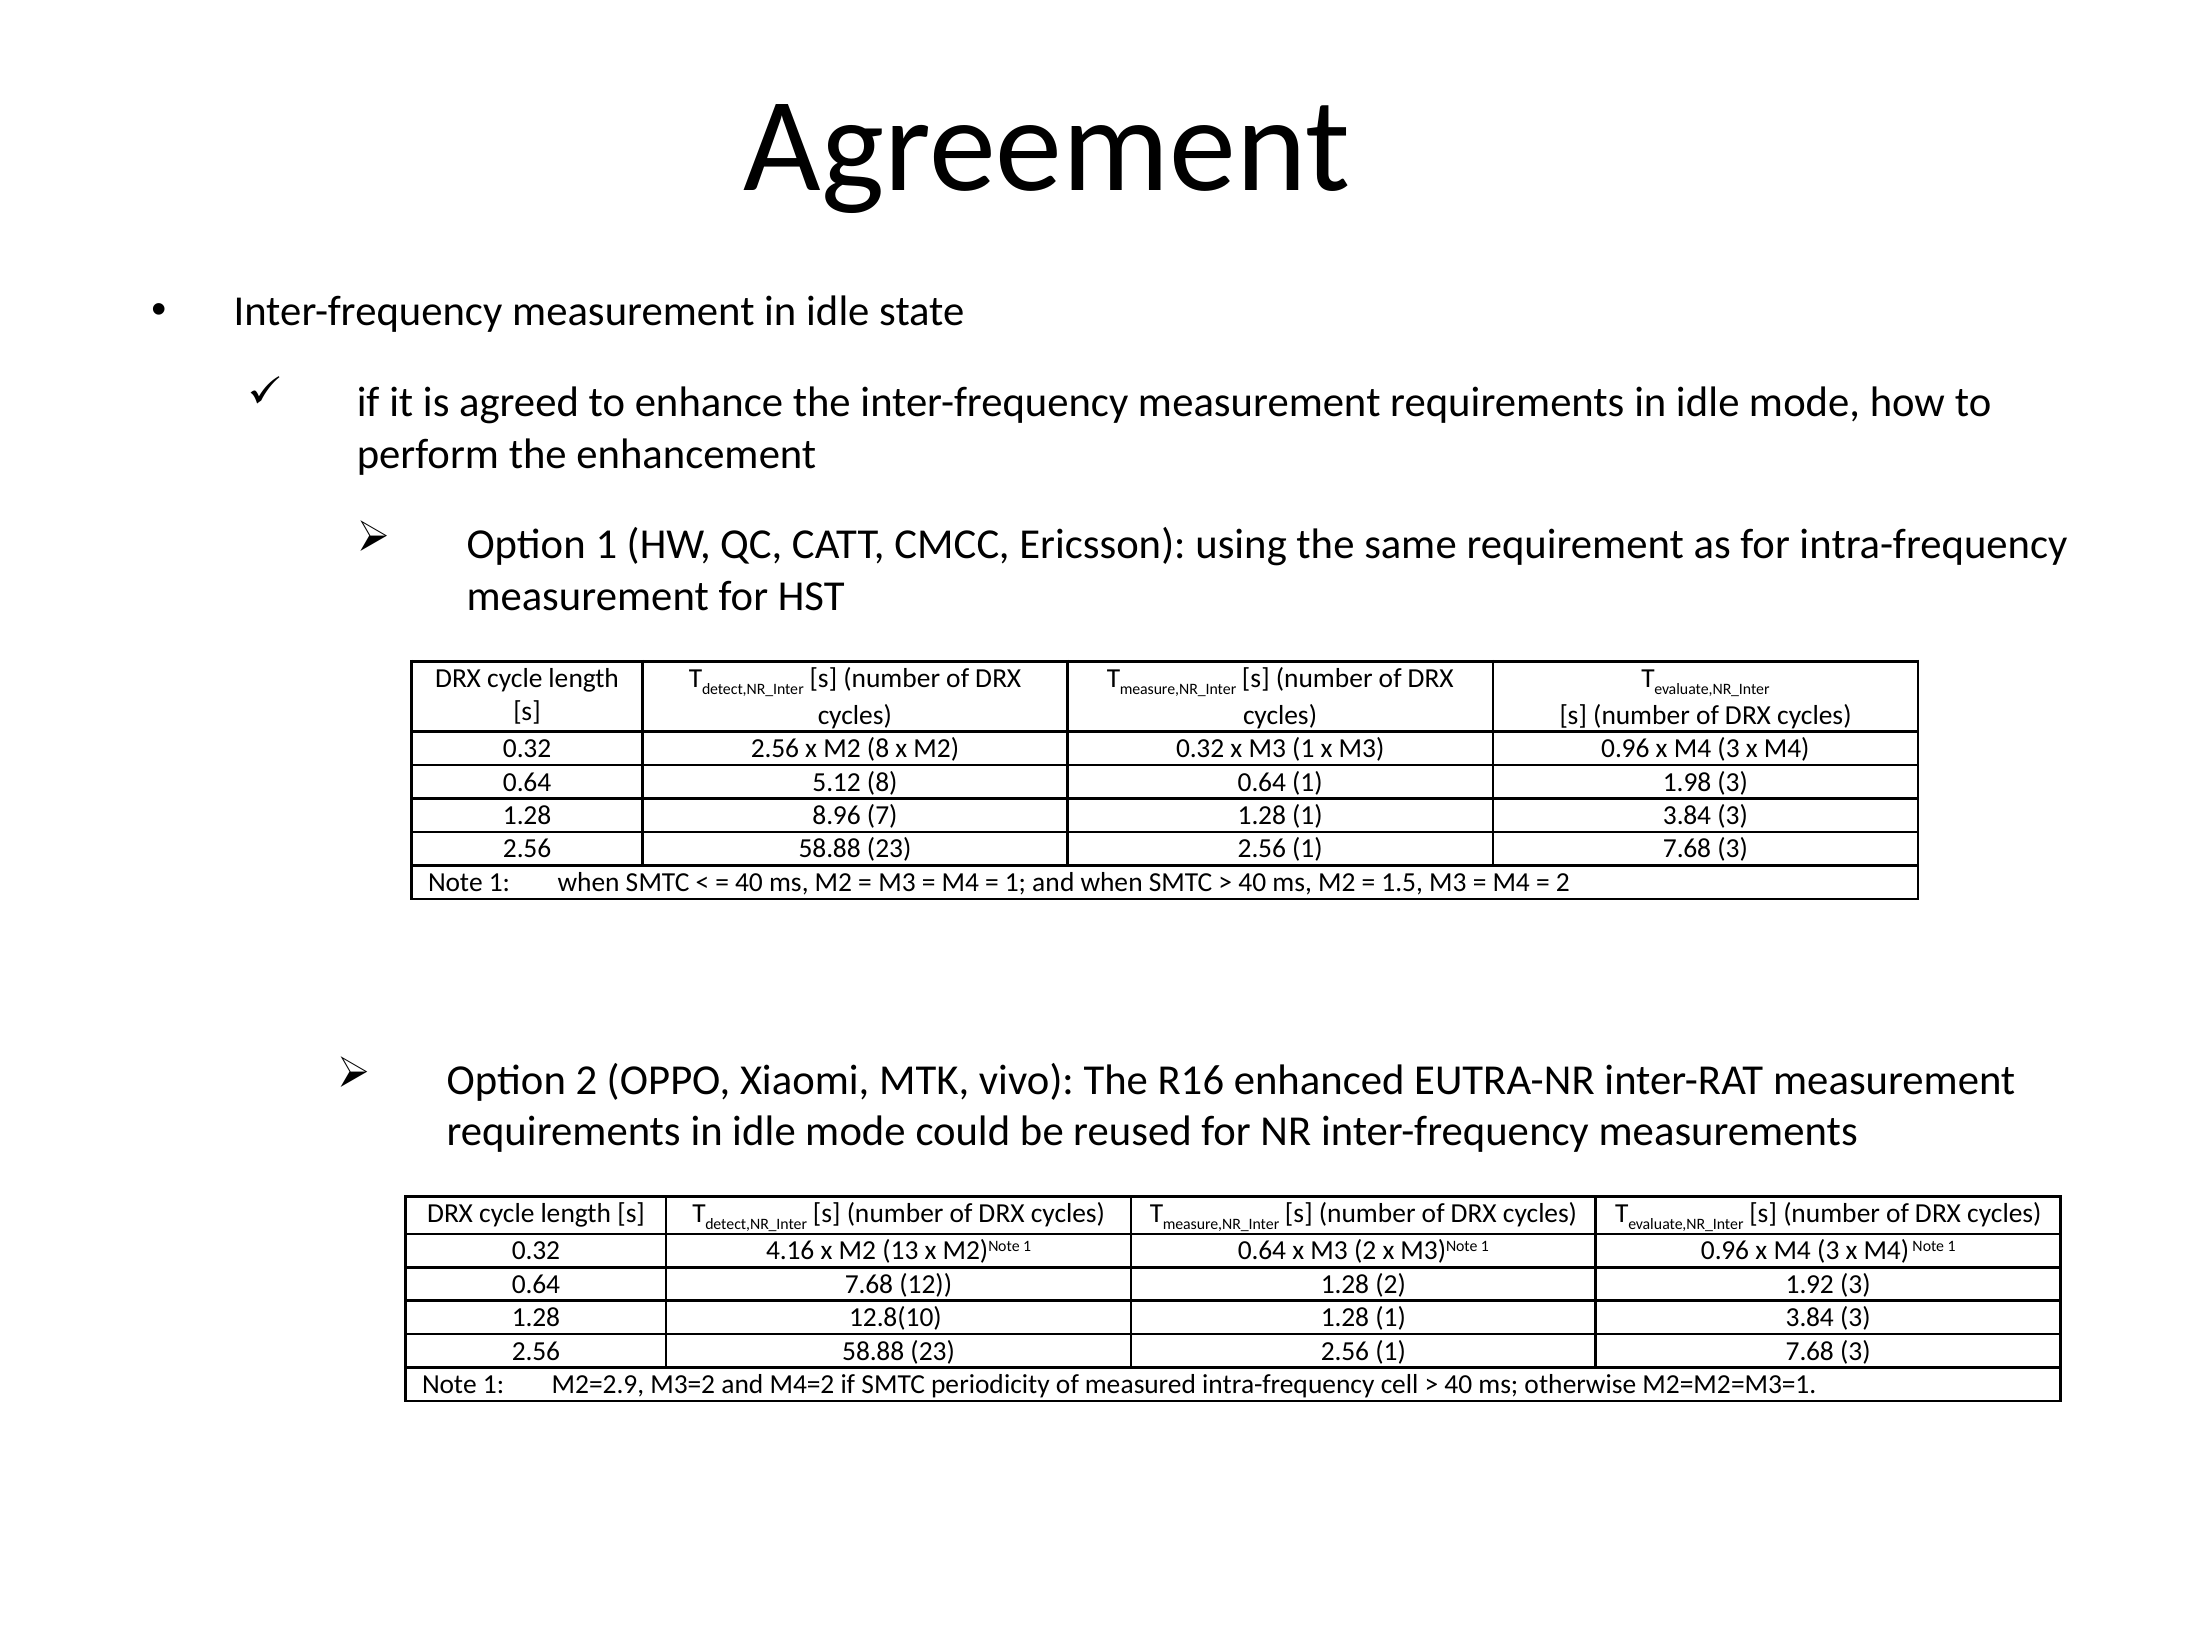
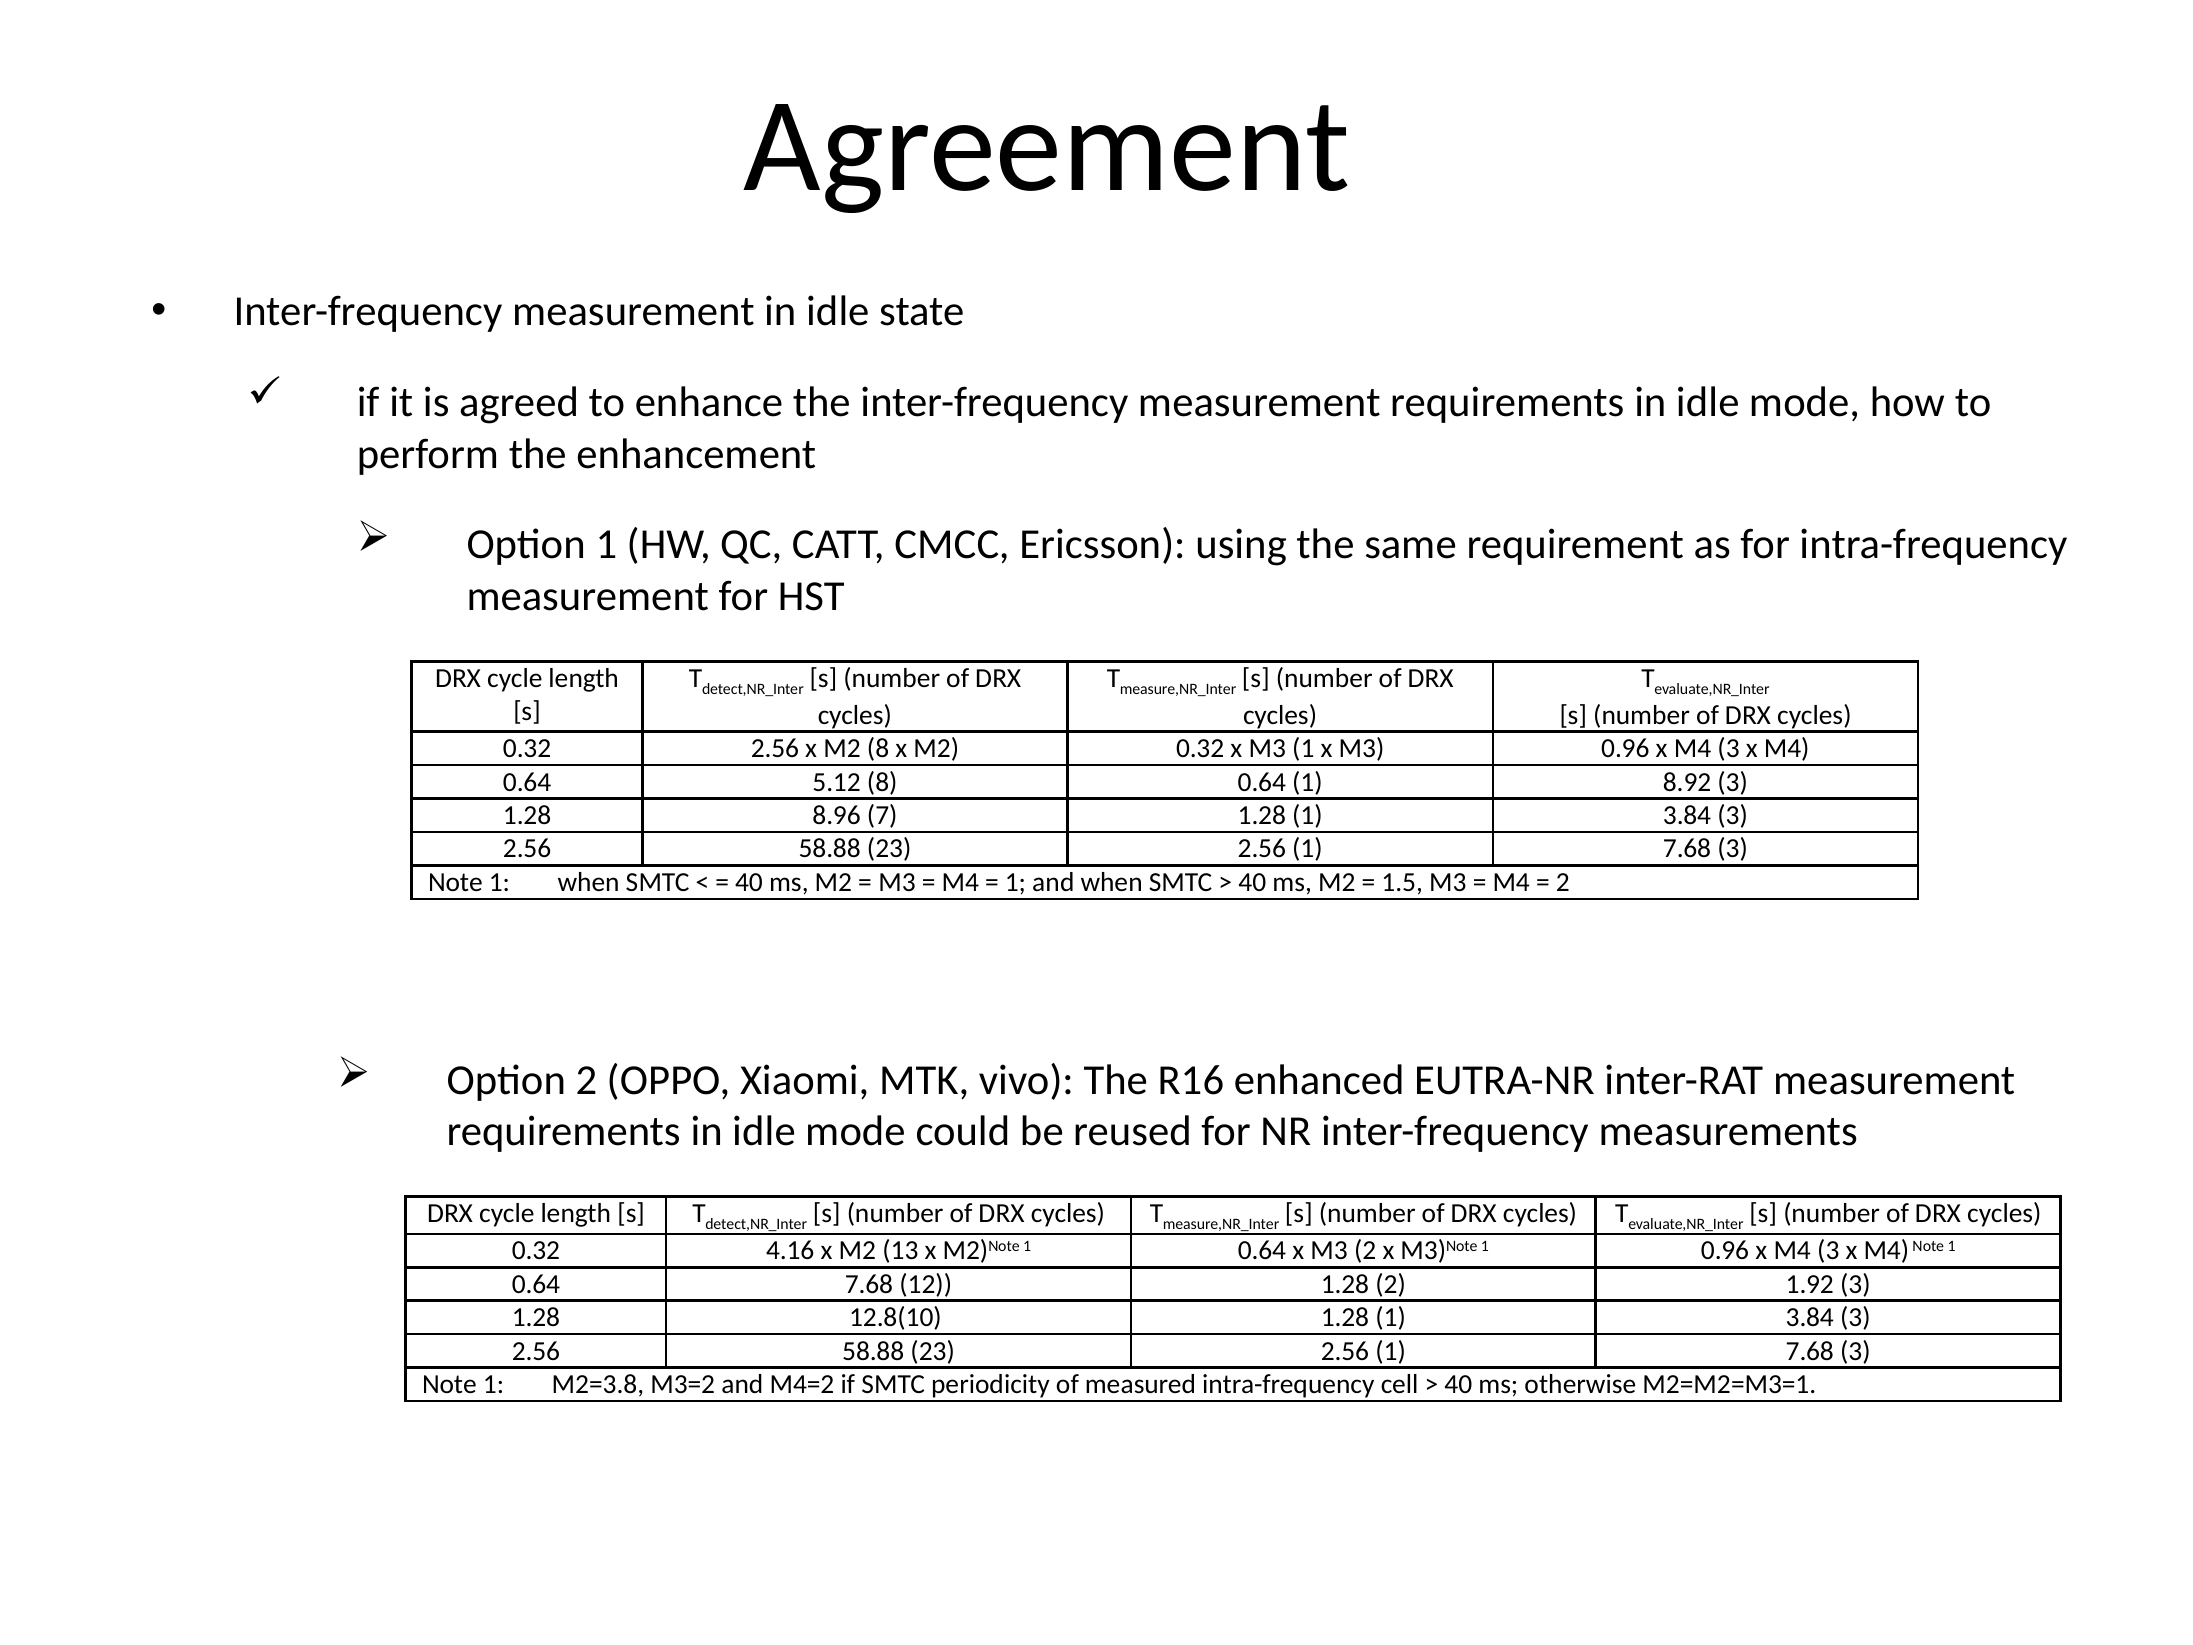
1.98: 1.98 -> 8.92
M2=2.9: M2=2.9 -> M2=3.8
